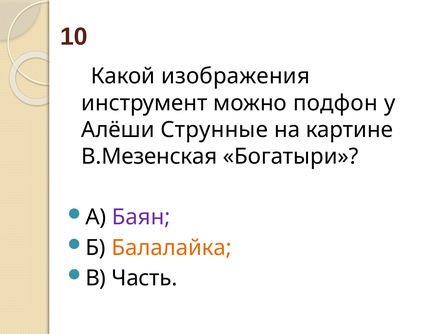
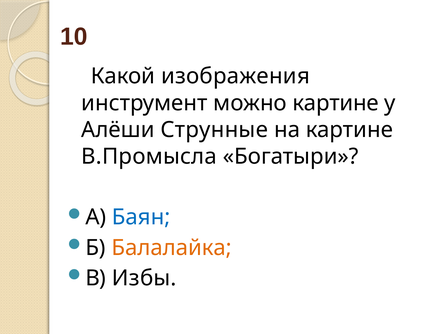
можно подфон: подфон -> картине
В.Мезенская: В.Мезенская -> В.Промысла
Баян colour: purple -> blue
Часть: Часть -> Избы
